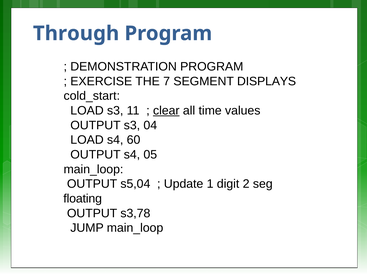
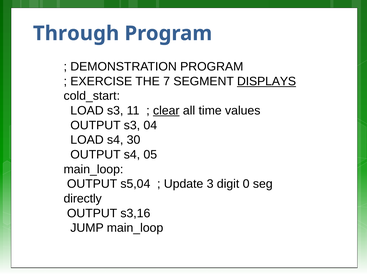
DISPLAYS underline: none -> present
60: 60 -> 30
1: 1 -> 3
2: 2 -> 0
floating: floating -> directly
s3,78: s3,78 -> s3,16
